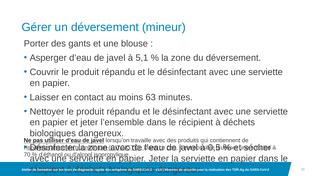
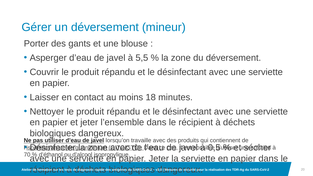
5,1: 5,1 -> 5,5
63: 63 -> 18
